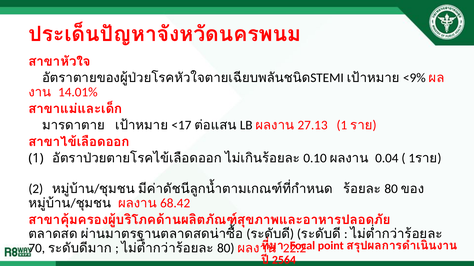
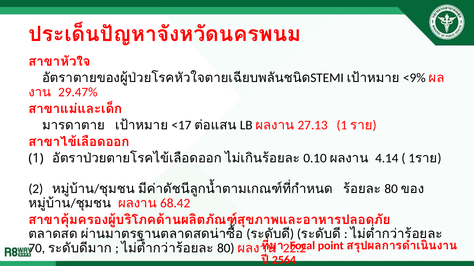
14.01%: 14.01% -> 29.47%
0.04: 0.04 -> 4.14
